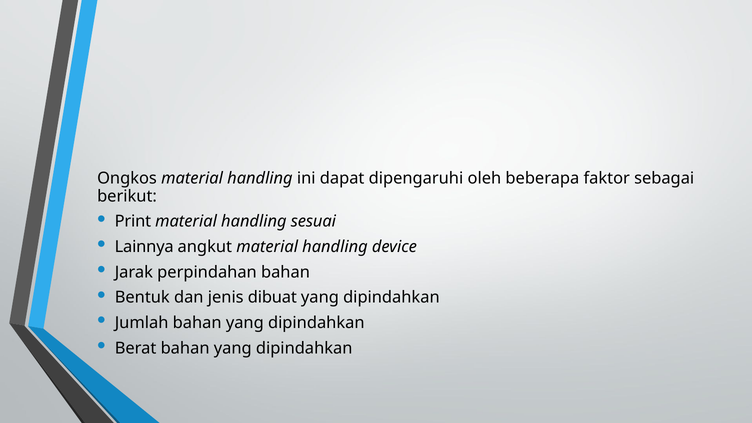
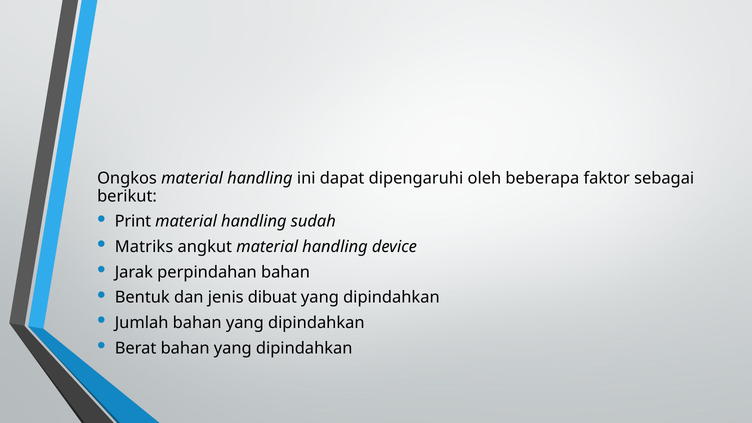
sesuai: sesuai -> sudah
Lainnya: Lainnya -> Matriks
